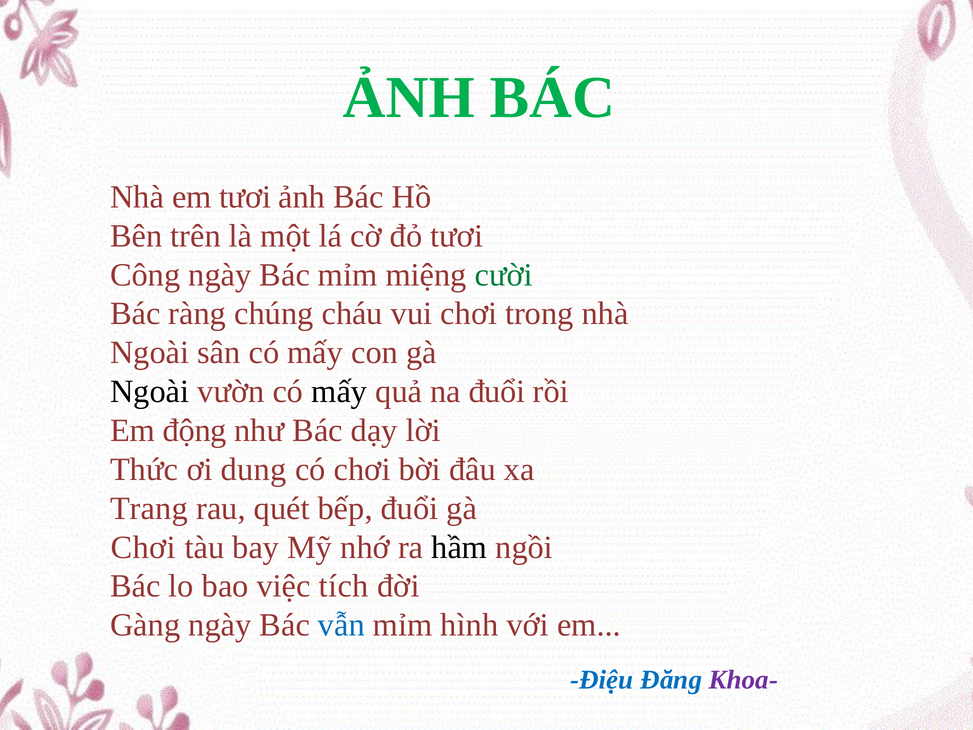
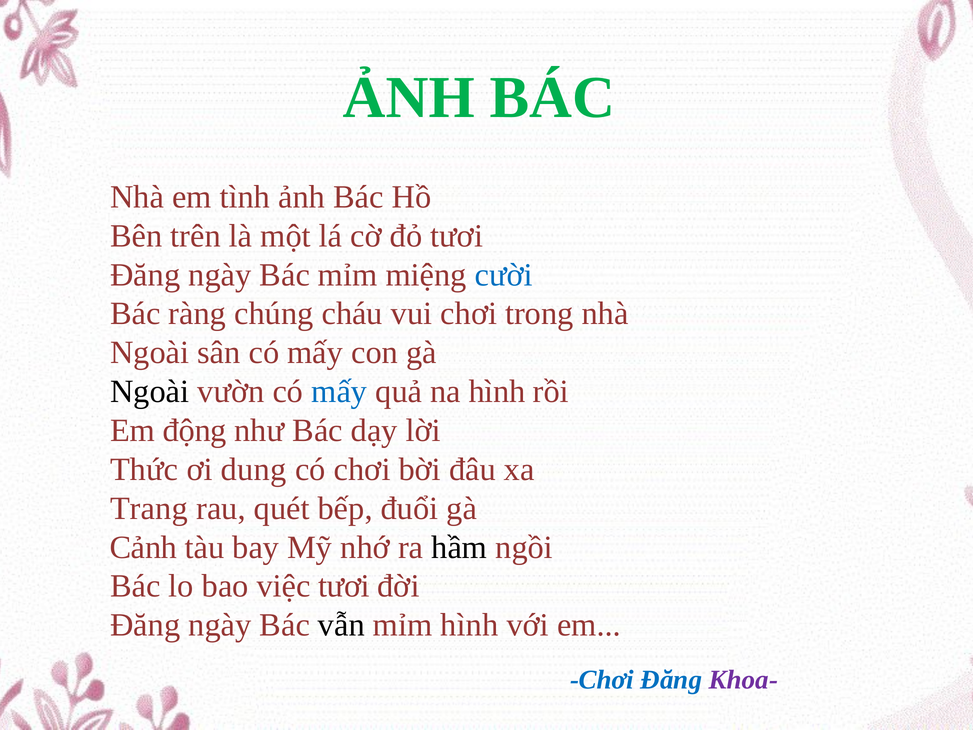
em tươi: tươi -> tình
Công at (145, 275): Công -> Đăng
cười colour: green -> blue
mấy at (339, 391) colour: black -> blue
na đuổi: đuổi -> hình
Chơi at (143, 547): Chơi -> Cảnh
việc tích: tích -> tươi
Gàng at (145, 625): Gàng -> Đăng
vẫn colour: blue -> black
Điệu at (602, 680): Điệu -> Chơi
